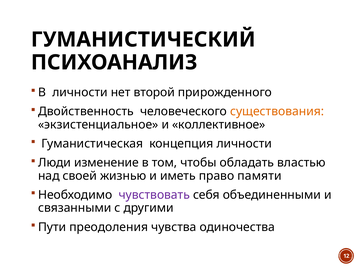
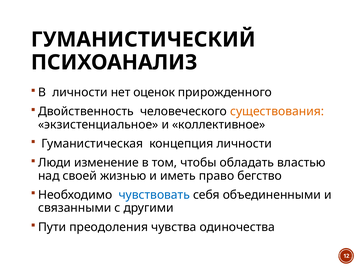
второй: второй -> оценок
памяти: памяти -> бегство
чувствовать colour: purple -> blue
